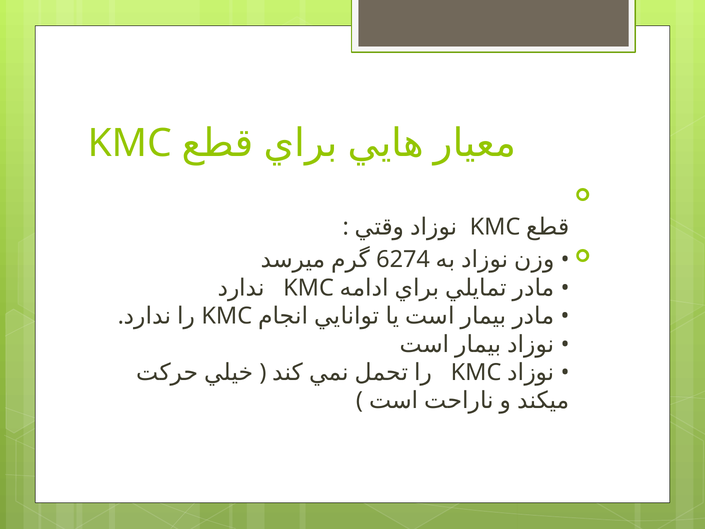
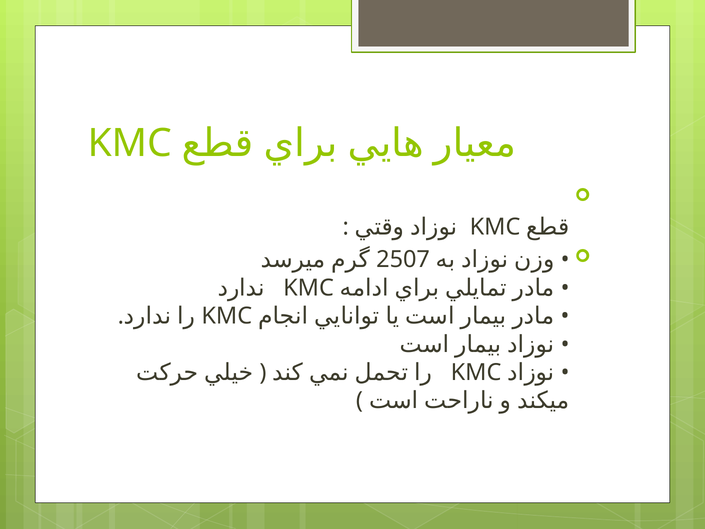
6274: 6274 -> 2507
